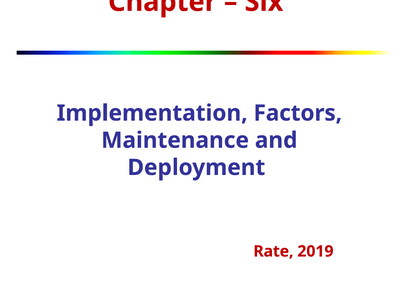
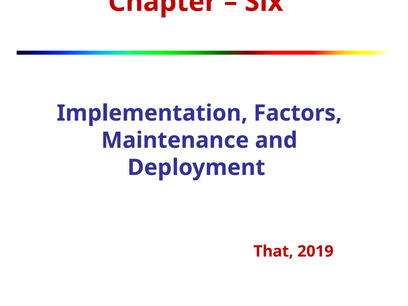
Rate: Rate -> That
